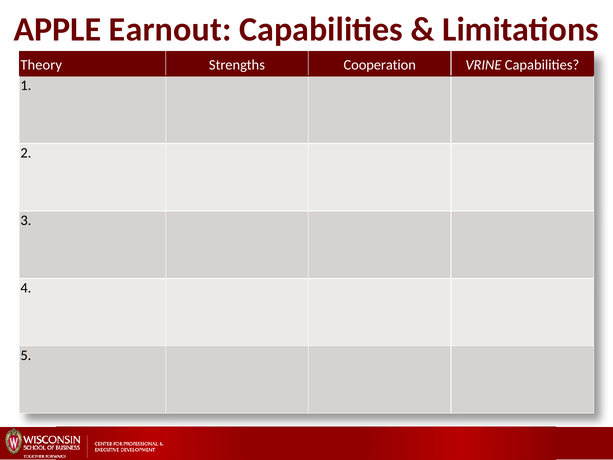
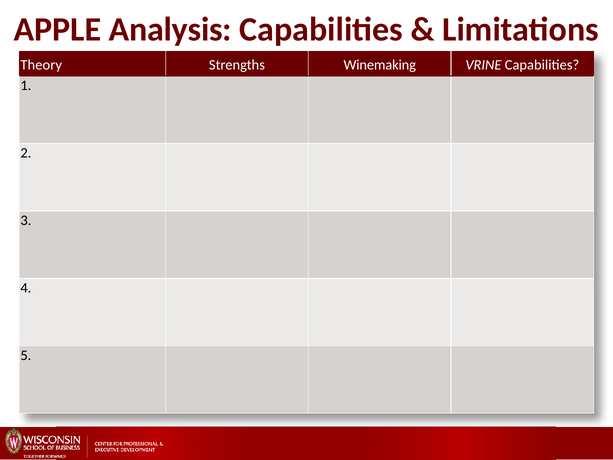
Earnout: Earnout -> Analysis
Cooperation: Cooperation -> Winemaking
